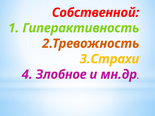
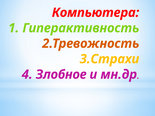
Собственной: Собственной -> Компьютера
